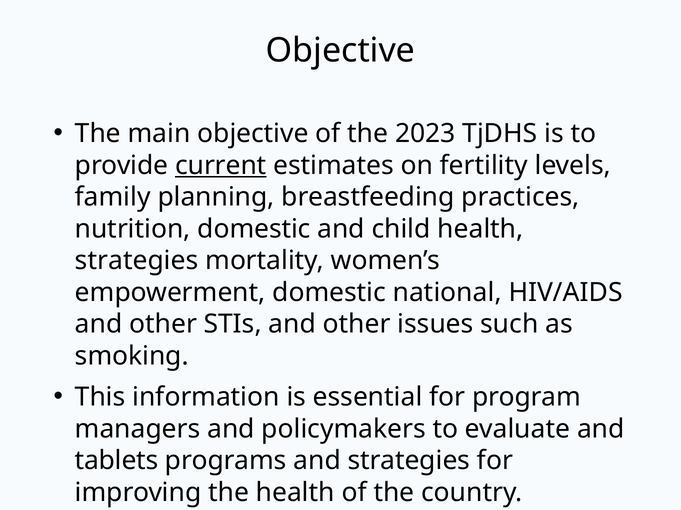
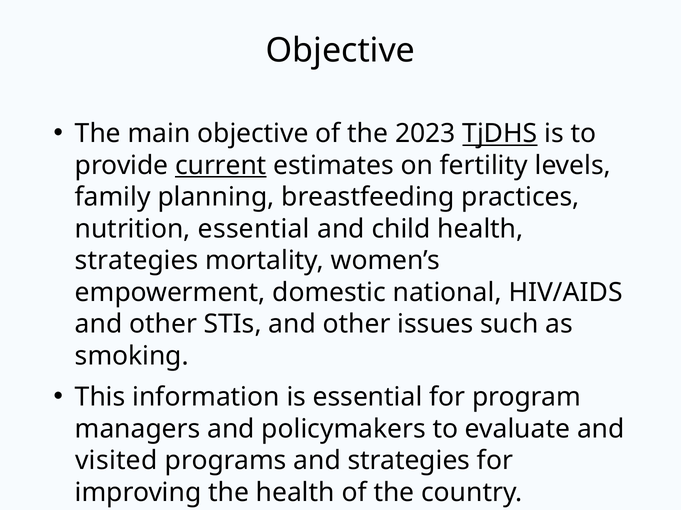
TjDHS underline: none -> present
nutrition domestic: domestic -> essential
tablets: tablets -> visited
